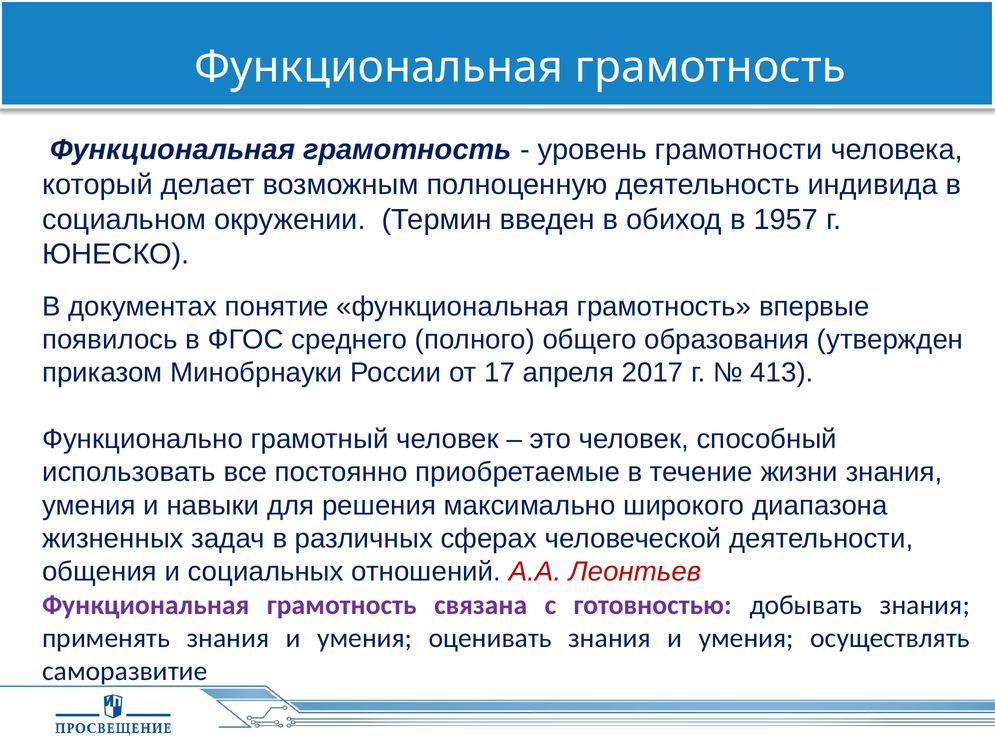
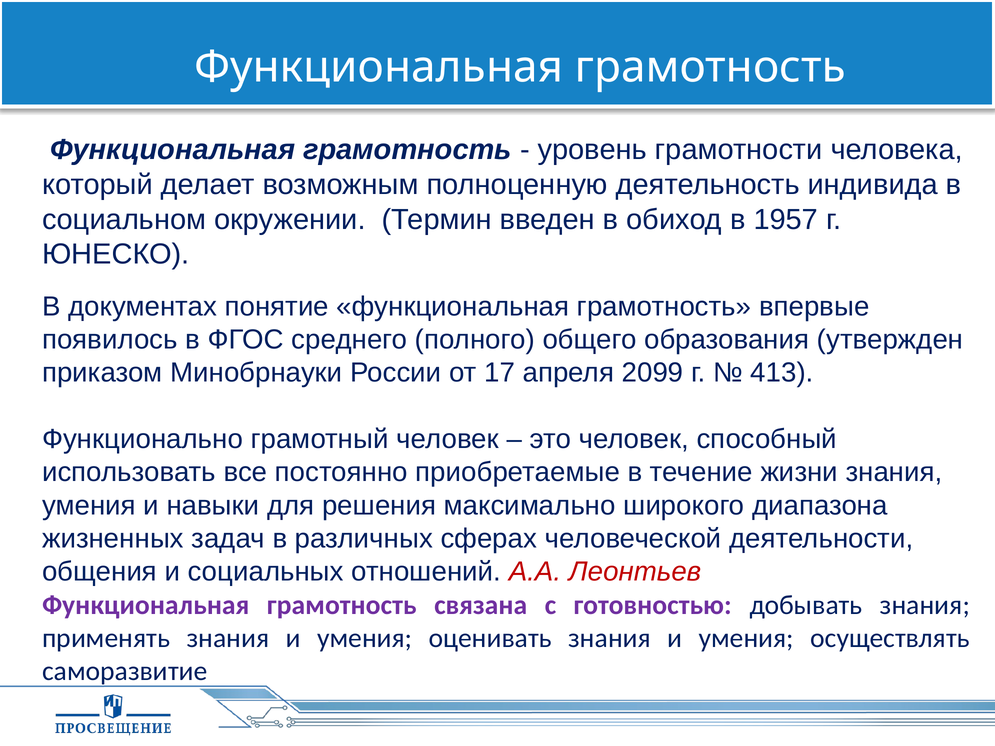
2017: 2017 -> 2099
